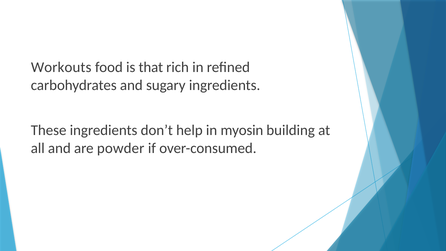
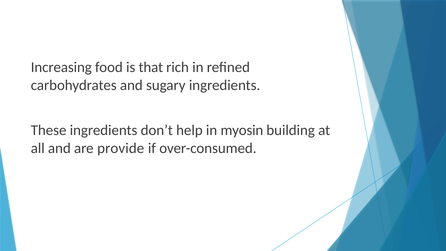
Workouts: Workouts -> Increasing
powder: powder -> provide
